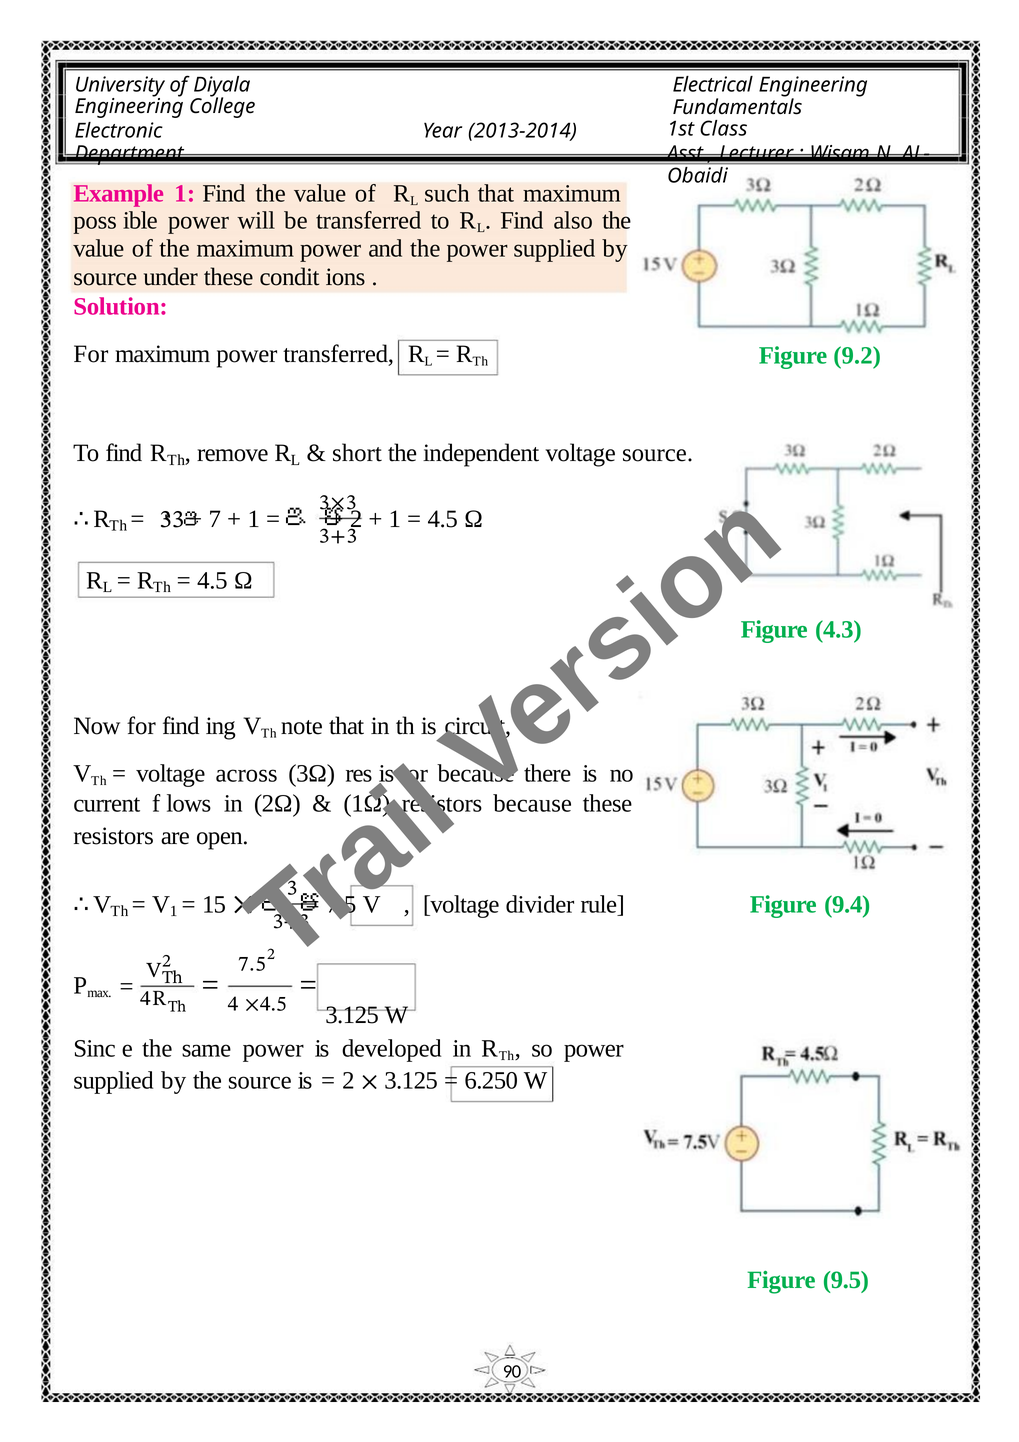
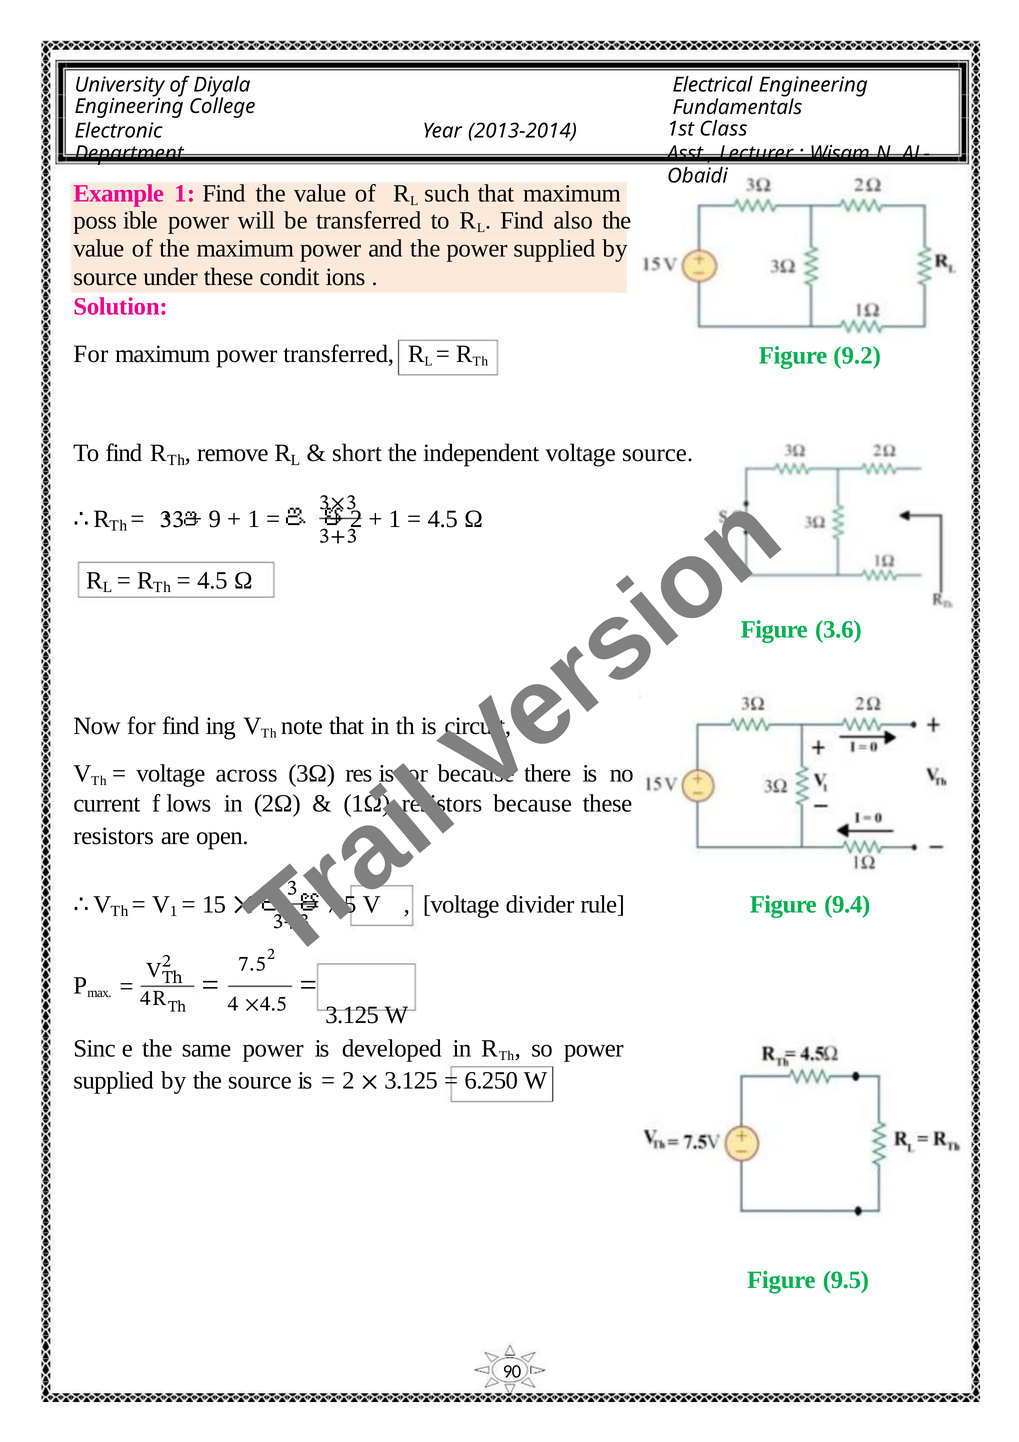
7: 7 -> 9
4.3: 4.3 -> 3.6
